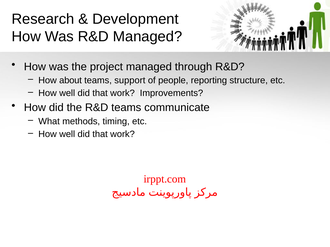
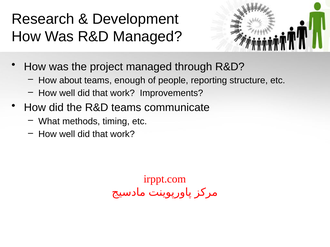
support: support -> enough
